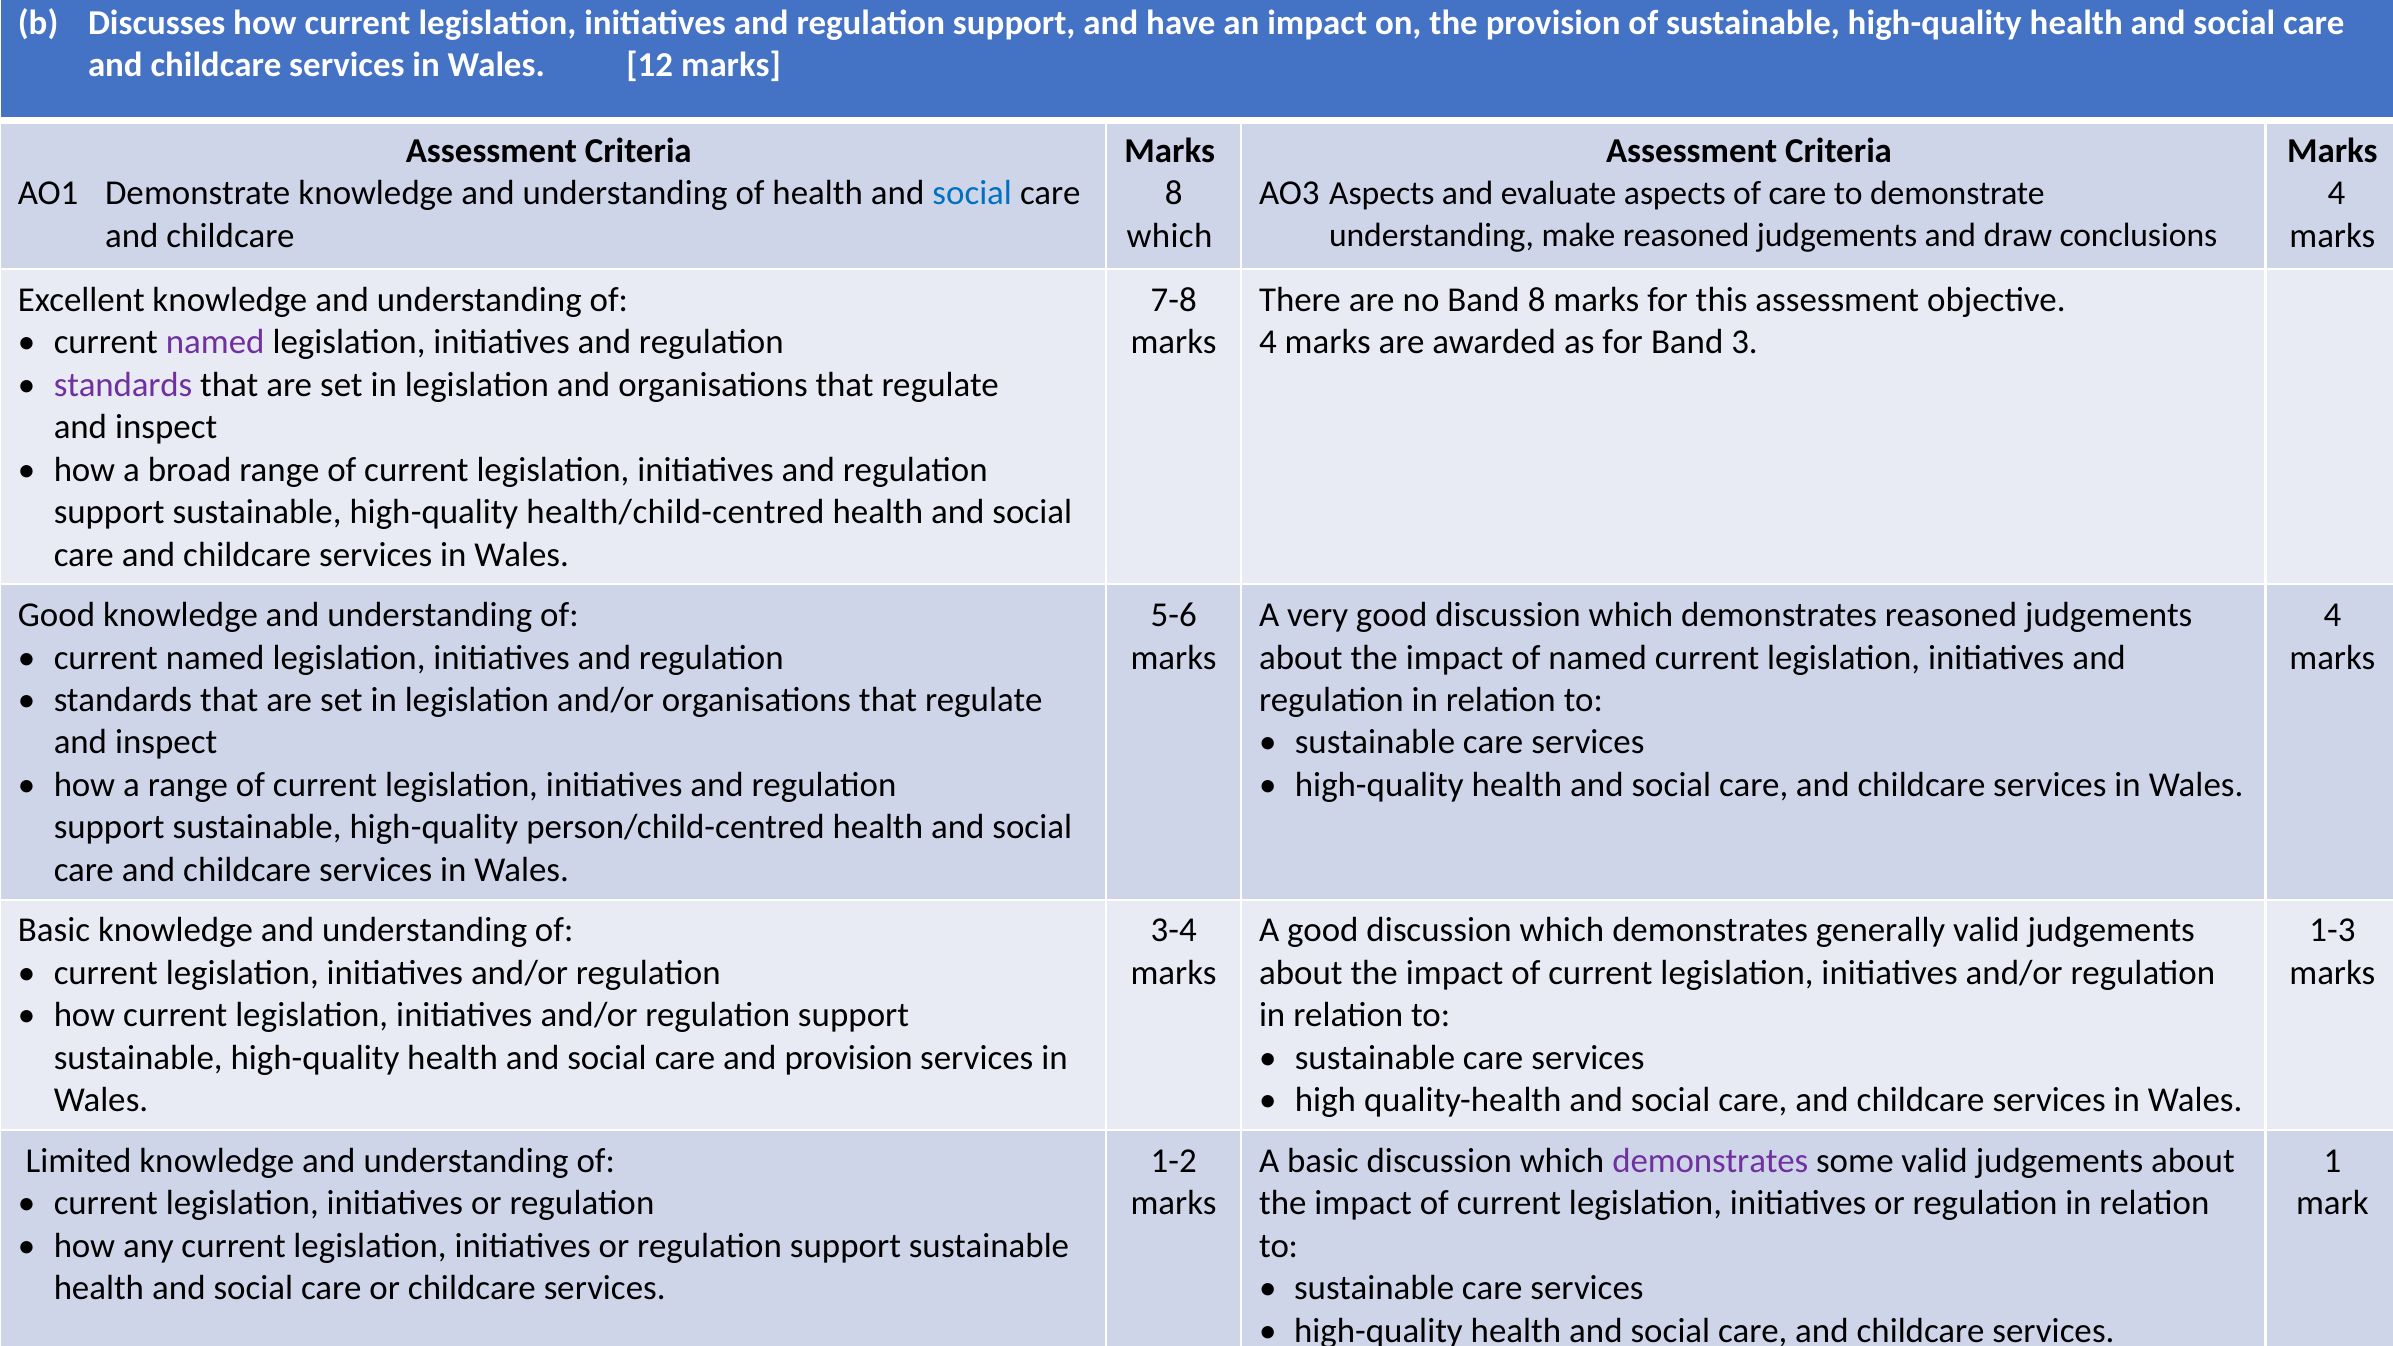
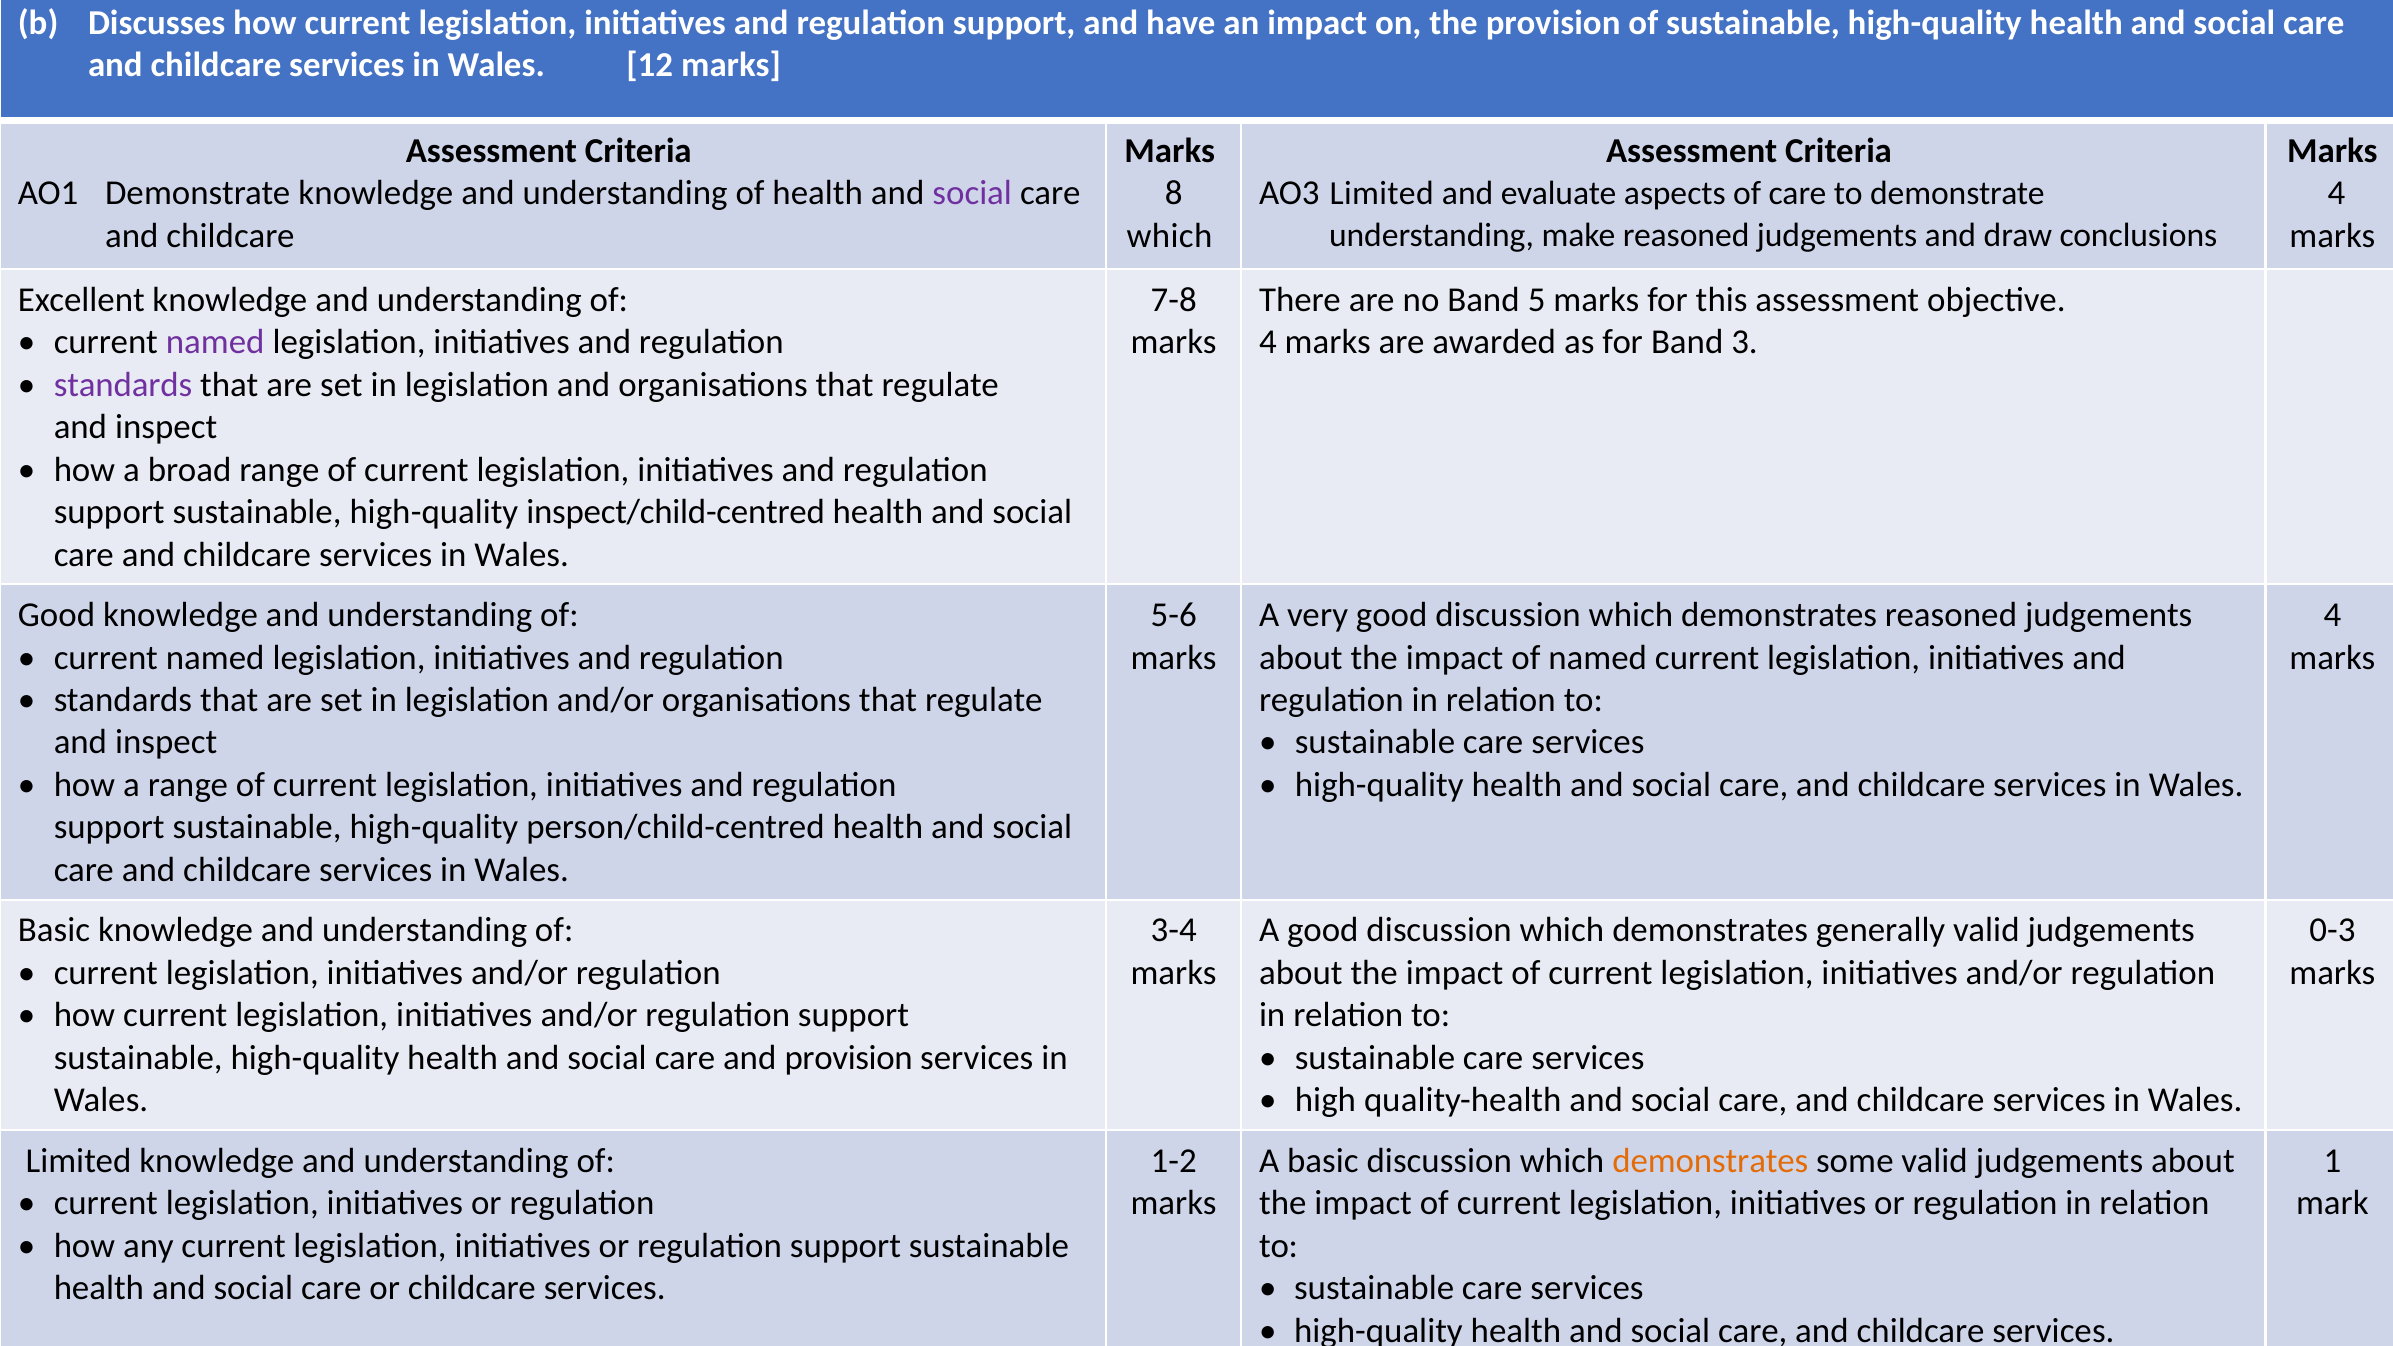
social at (972, 193) colour: blue -> purple
AO3 Aspects: Aspects -> Limited
Band 8: 8 -> 5
health/child-centred: health/child-centred -> inspect/child-centred
1-3: 1-3 -> 0-3
demonstrates at (1710, 1161) colour: purple -> orange
